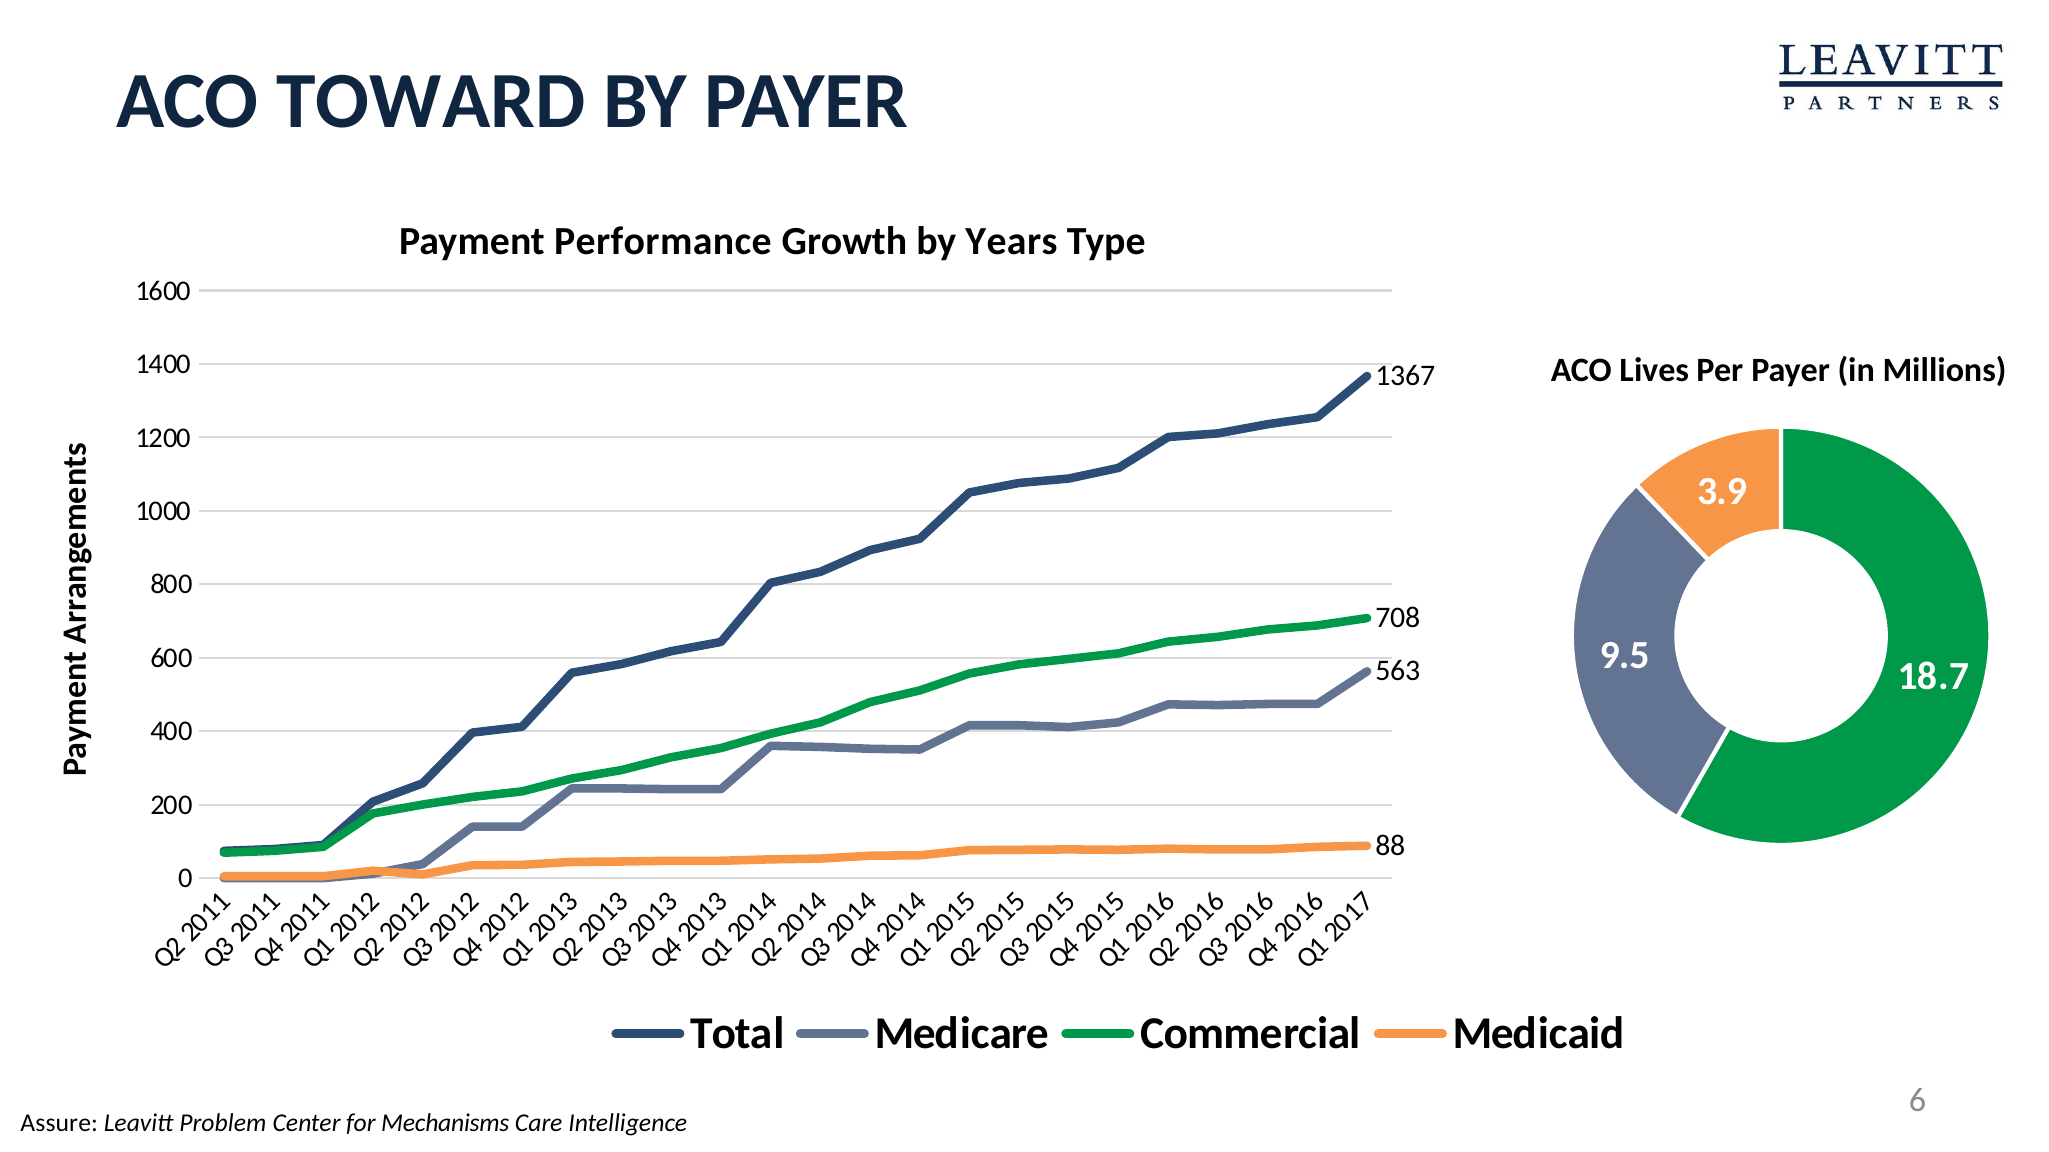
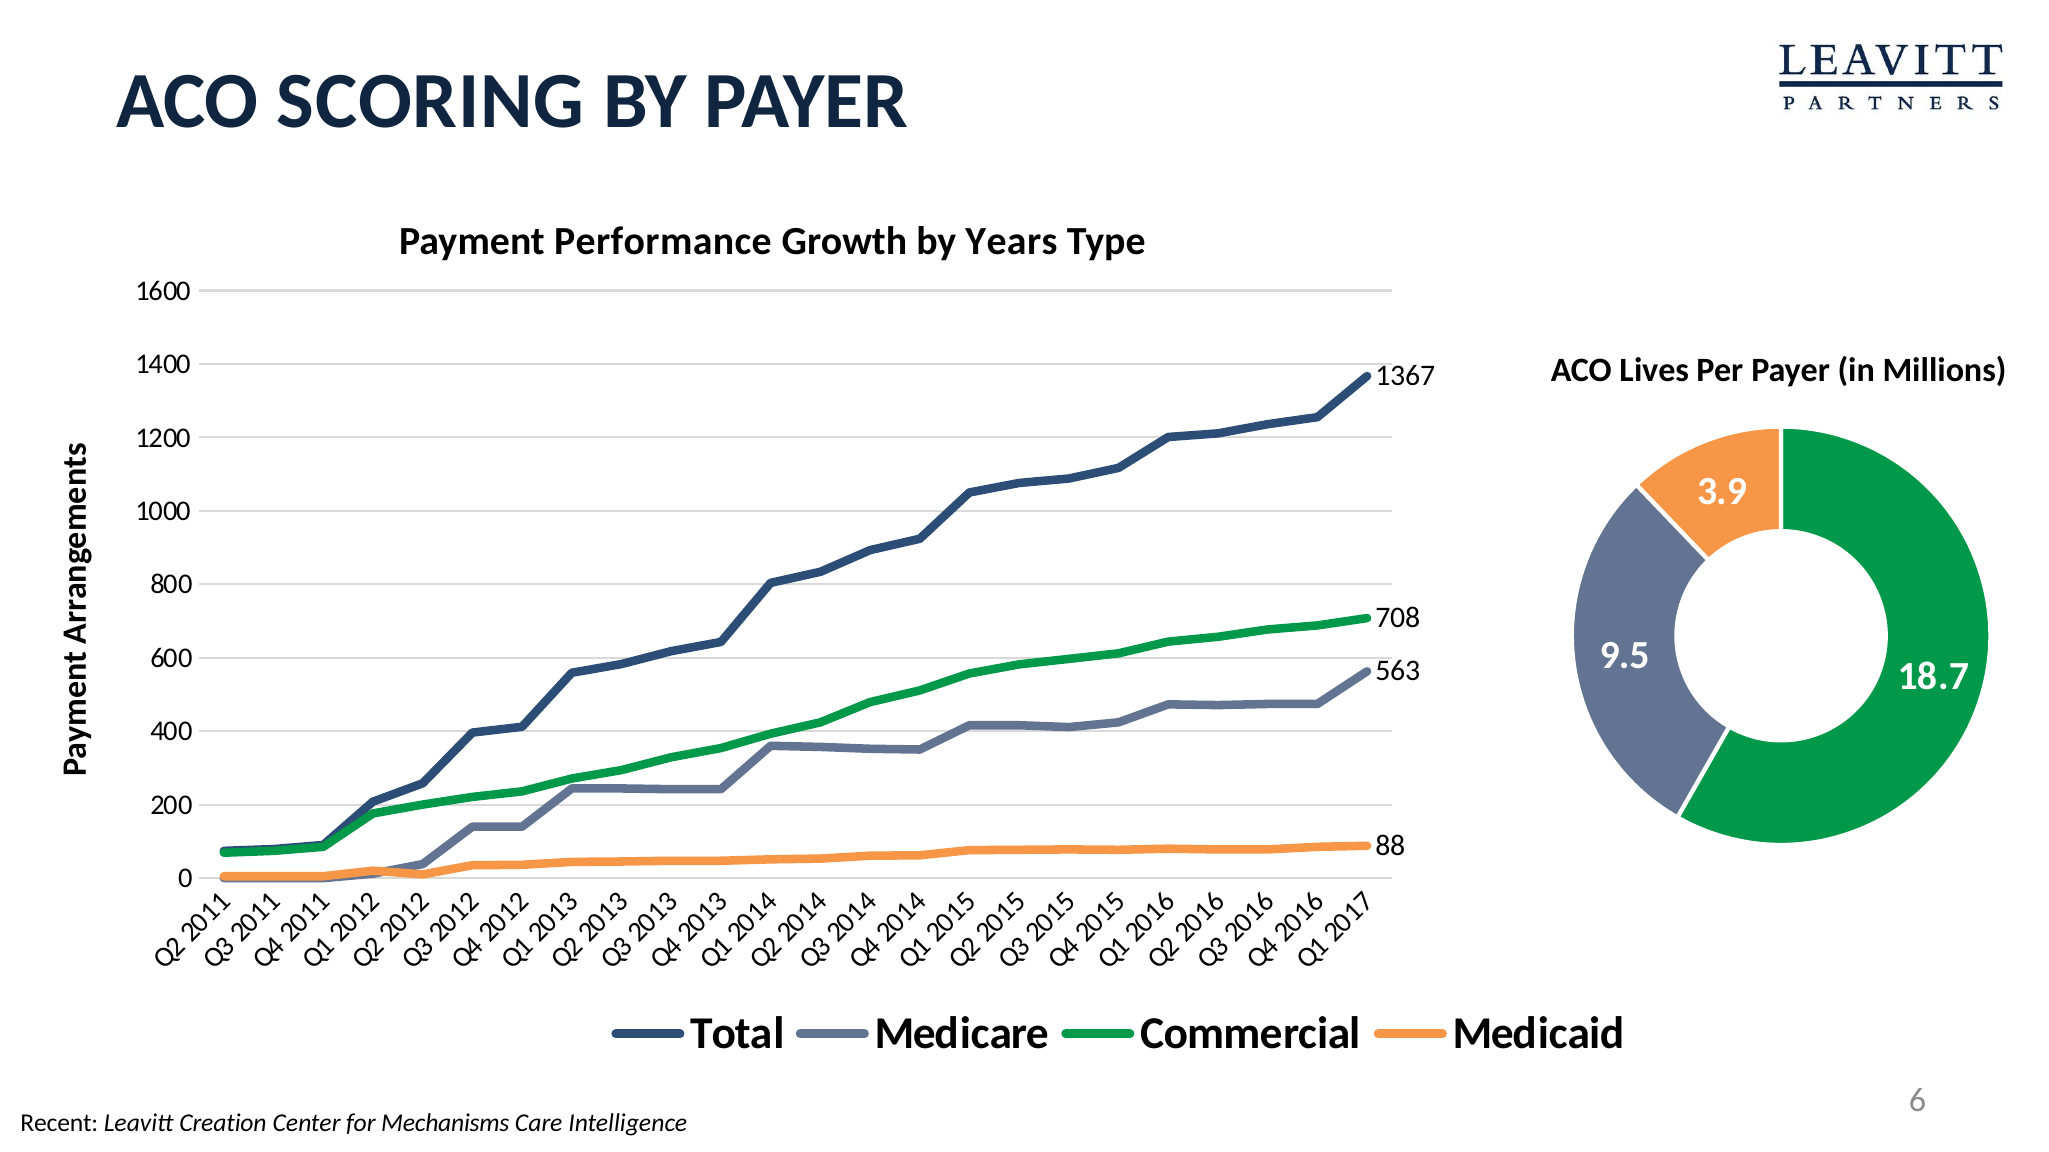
TOWARD: TOWARD -> SCORING
Assure: Assure -> Recent
Problem: Problem -> Creation
